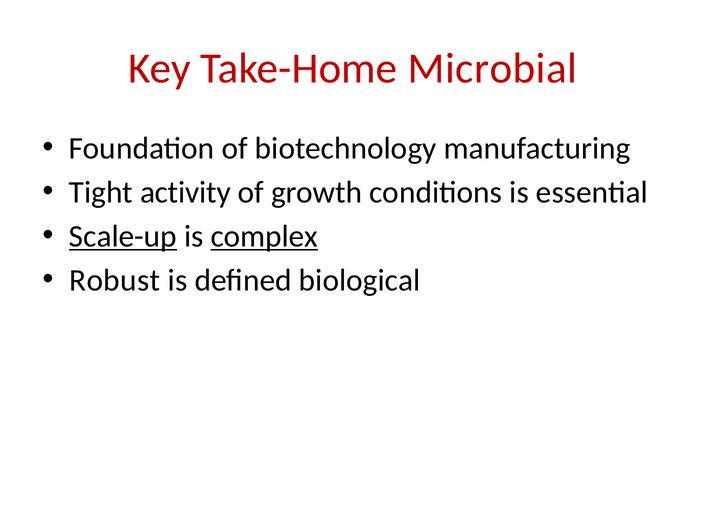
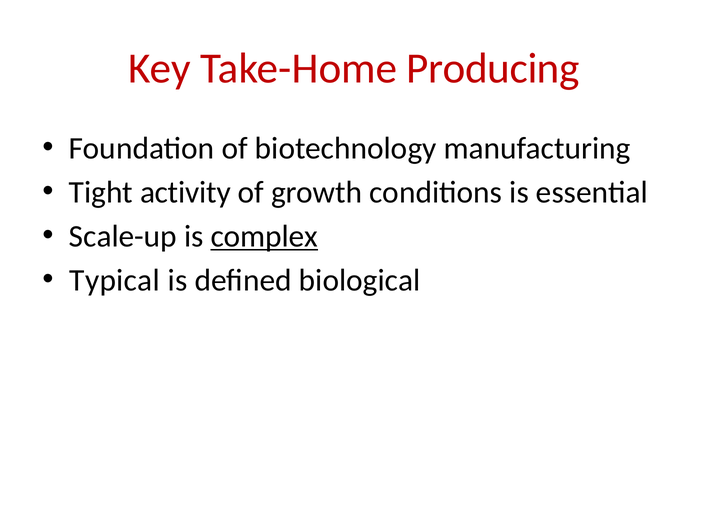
Microbial: Microbial -> Producing
Scale-up underline: present -> none
Robust: Robust -> Typical
